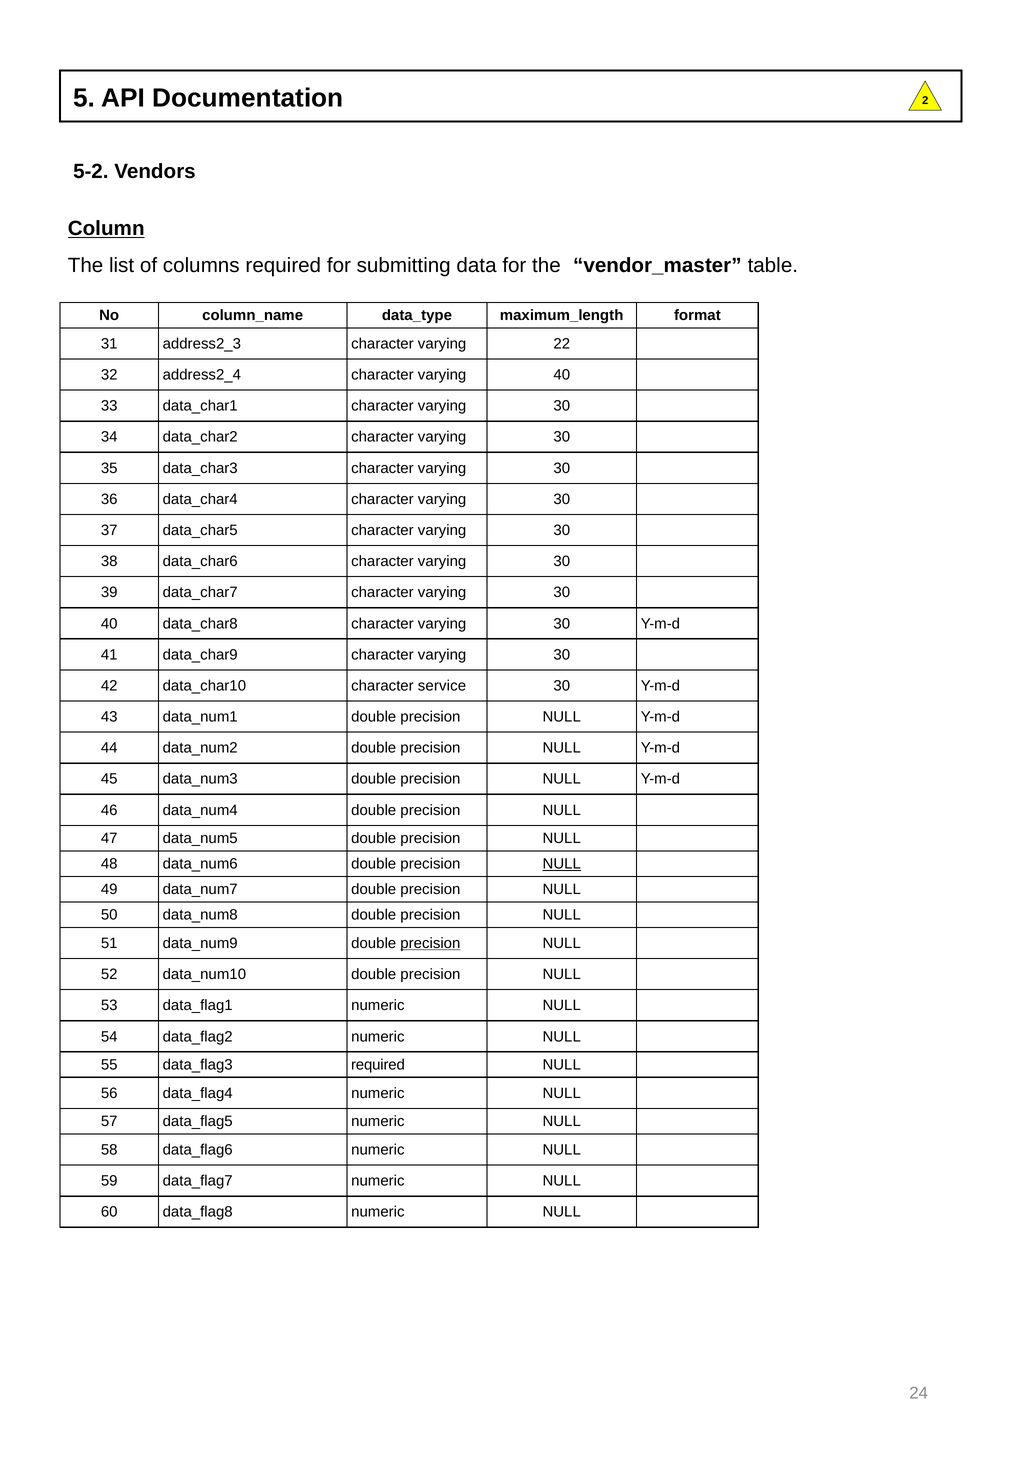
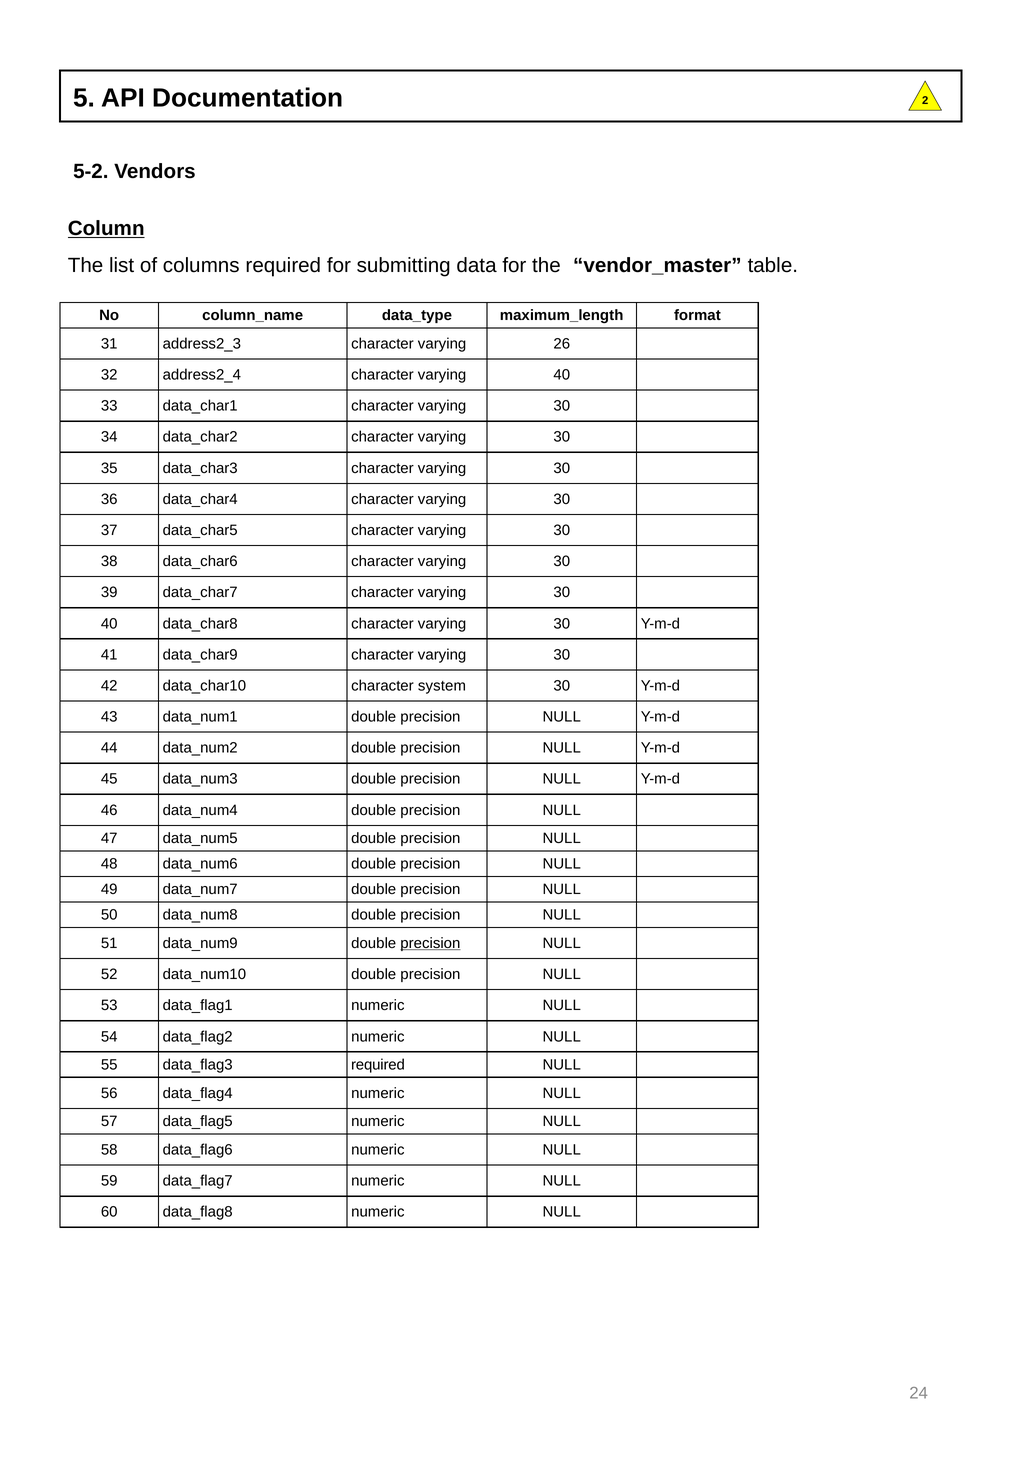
22: 22 -> 26
service: service -> system
NULL at (562, 864) underline: present -> none
